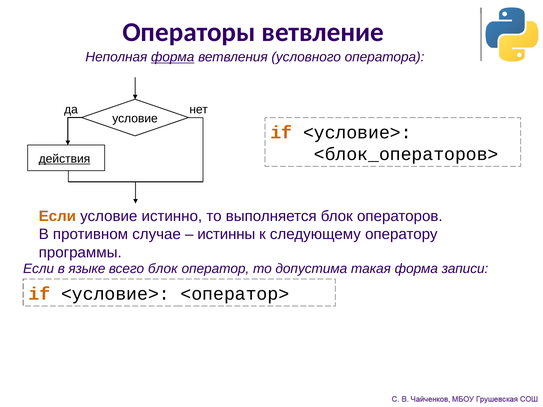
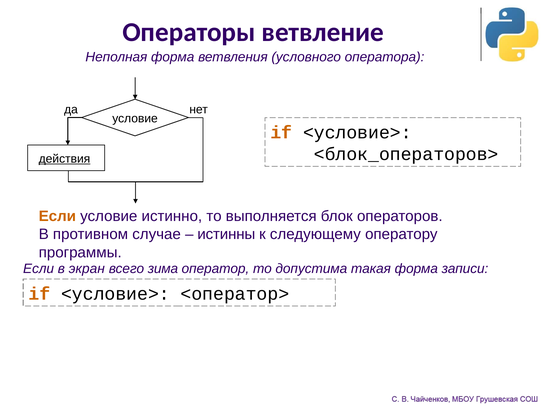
форма at (173, 57) underline: present -> none
языке: языке -> экран
всего блок: блок -> зима
